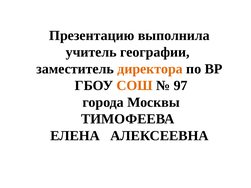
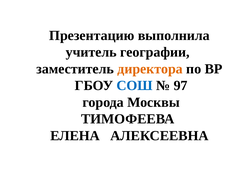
СОШ colour: orange -> blue
